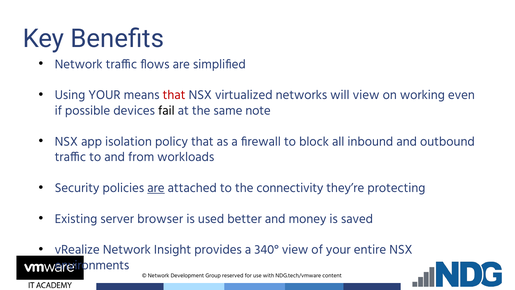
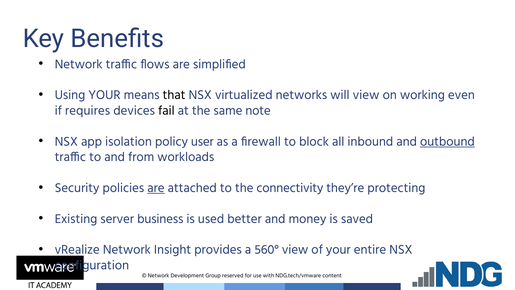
that at (174, 95) colour: red -> black
possible: possible -> requires
policy that: that -> user
outbound underline: none -> present
browser: browser -> business
340°: 340° -> 560°
environments: environments -> configuration
